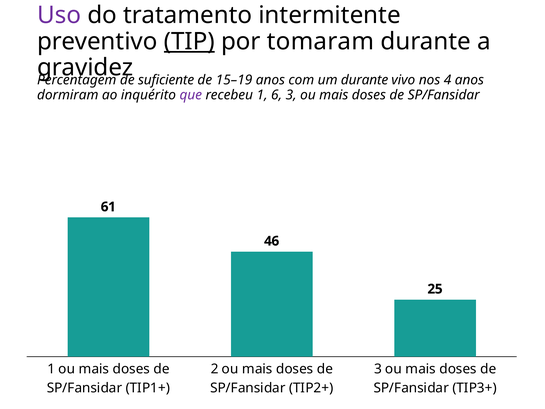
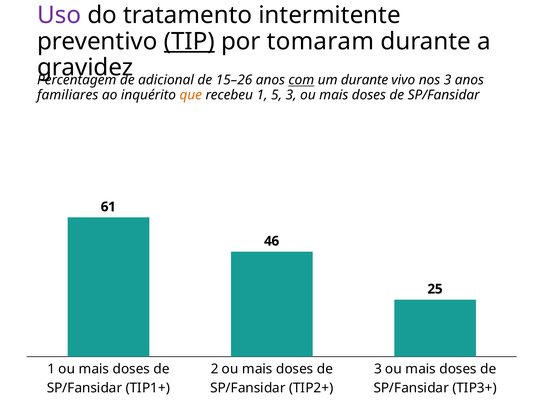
suficiente: suficiente -> adicional
15–19: 15–19 -> 15–26
com underline: none -> present
nos 4: 4 -> 3
dormiram: dormiram -> familiares
que colour: purple -> orange
6: 6 -> 5
